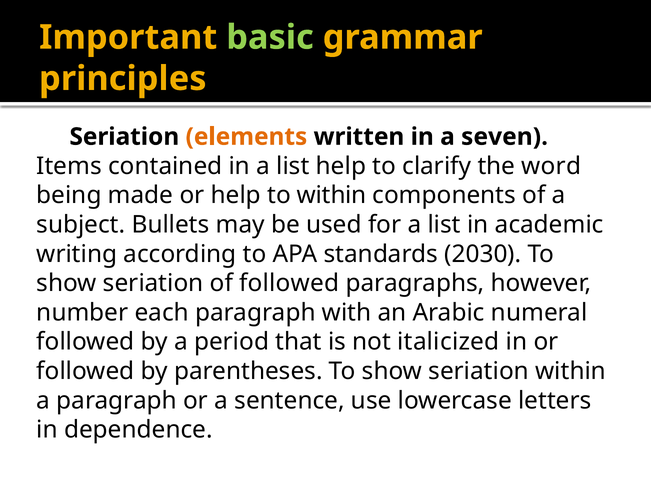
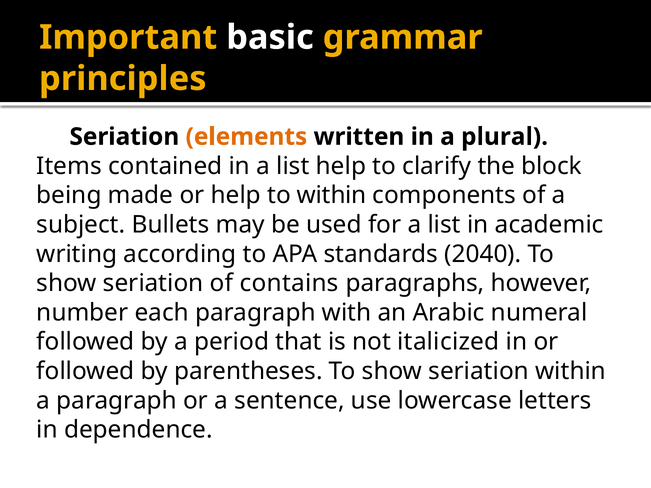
basic colour: light green -> white
seven: seven -> plural
word: word -> block
2030: 2030 -> 2040
of followed: followed -> contains
